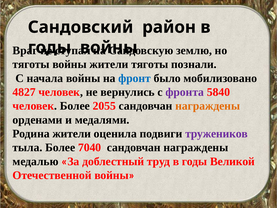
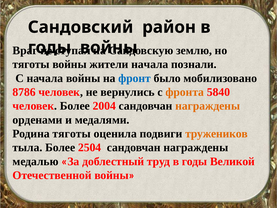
жители тяготы: тяготы -> начала
4827: 4827 -> 8786
фронта colour: purple -> orange
2055: 2055 -> 2004
Родина жители: жители -> тяготы
тружеников colour: purple -> orange
7040: 7040 -> 2504
